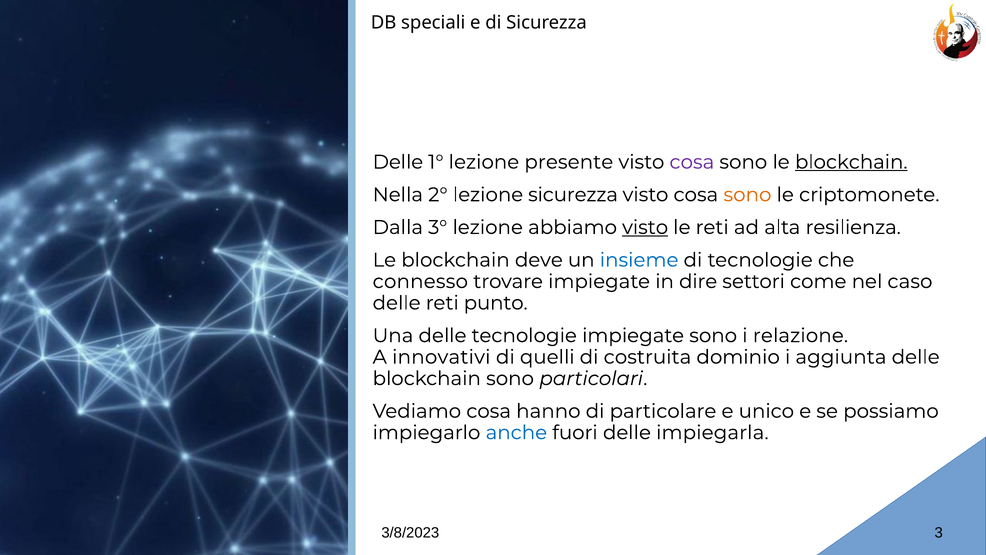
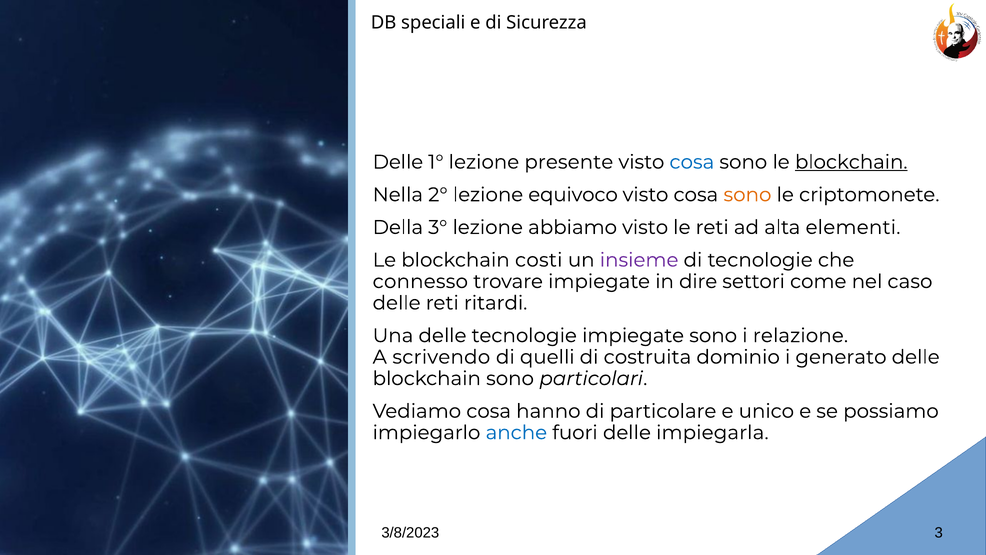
cosa at (692, 162) colour: purple -> blue
lezione sicurezza: sicurezza -> equivoco
Dalla: Dalla -> Della
visto at (645, 227) underline: present -> none
resilienza: resilienza -> elementi
deve: deve -> costi
insieme colour: blue -> purple
punto: punto -> ritardi
innovativi: innovativi -> scrivendo
aggiunta: aggiunta -> generato
